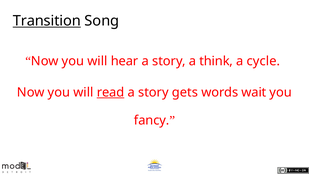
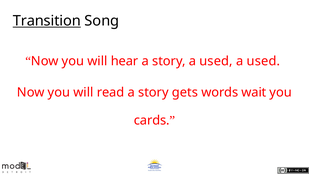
story a think: think -> used
cycle at (263, 61): cycle -> used
read underline: present -> none
fancy: fancy -> cards
